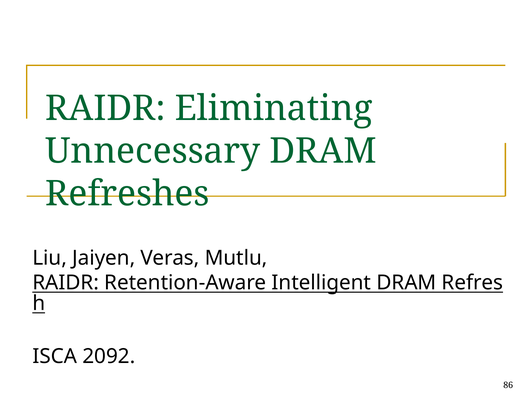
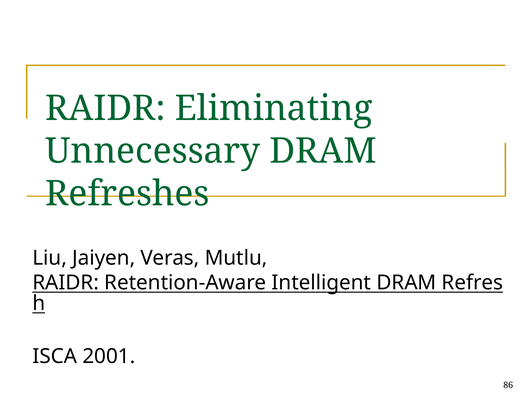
2092: 2092 -> 2001
